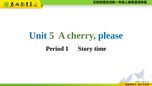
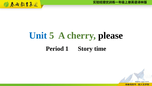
please colour: blue -> black
